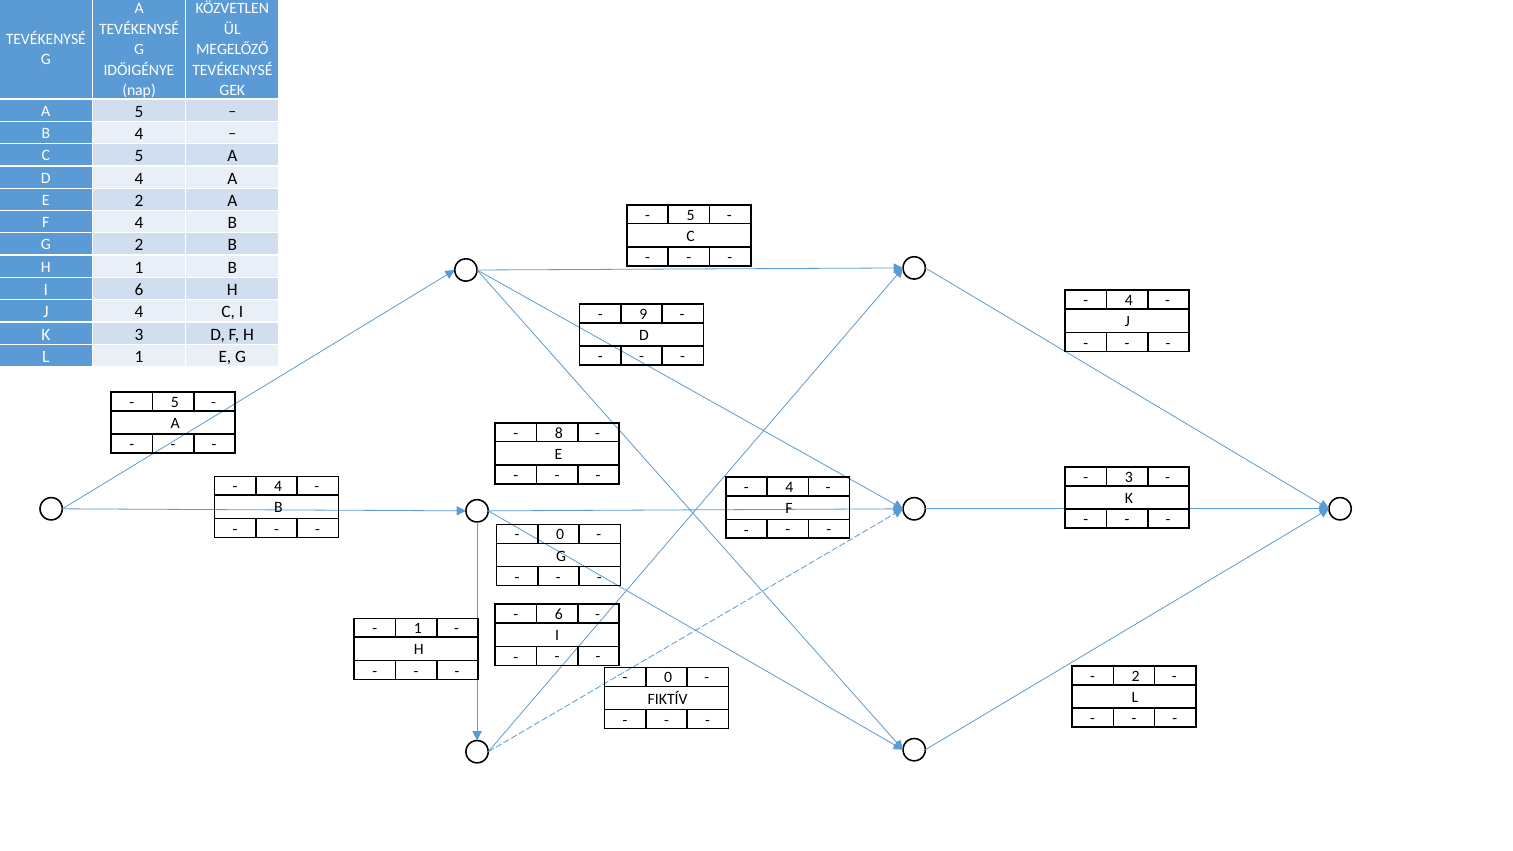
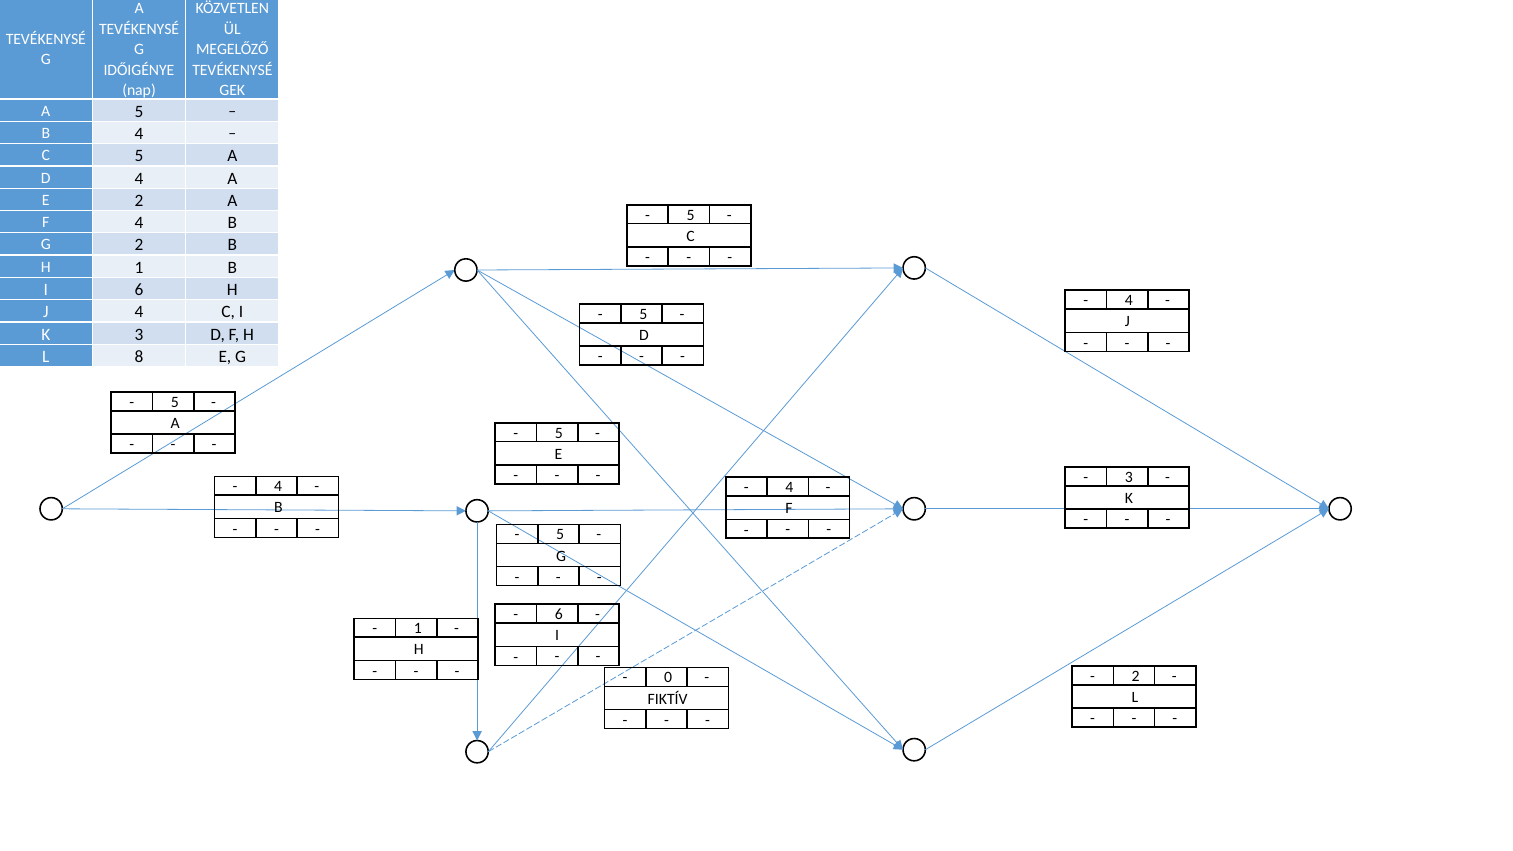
9 at (643, 314): 9 -> 5
L 1: 1 -> 8
8 at (559, 433): 8 -> 5
0 at (560, 535): 0 -> 5
